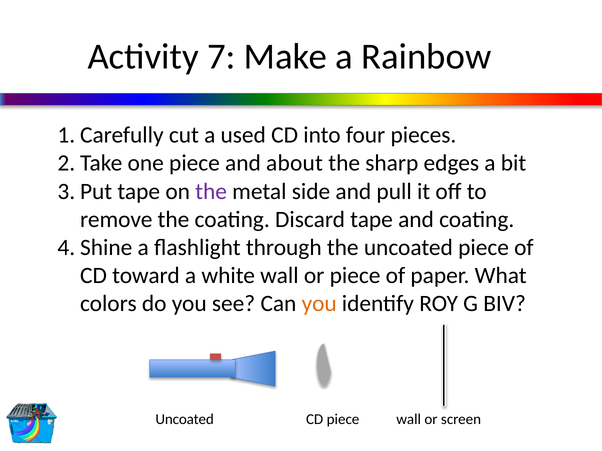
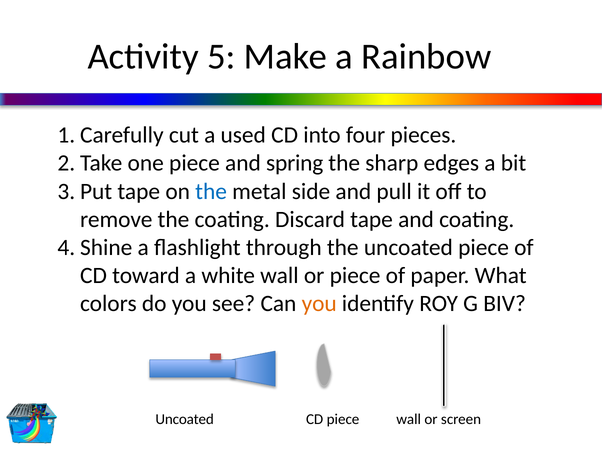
7: 7 -> 5
about: about -> spring
the at (211, 192) colour: purple -> blue
